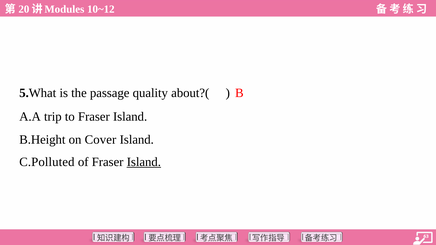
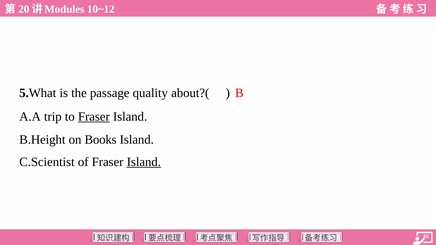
Fraser at (94, 117) underline: none -> present
Cover: Cover -> Books
C.Polluted: C.Polluted -> C.Scientist
